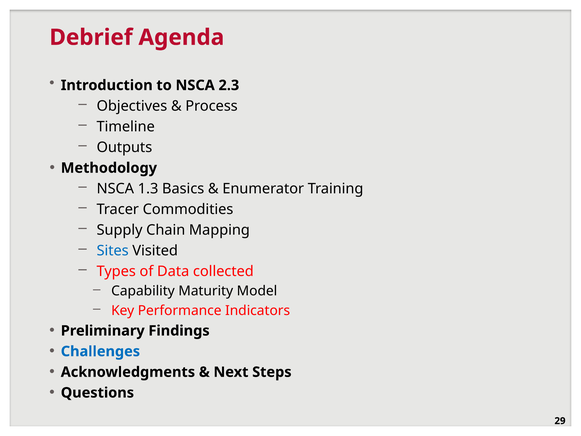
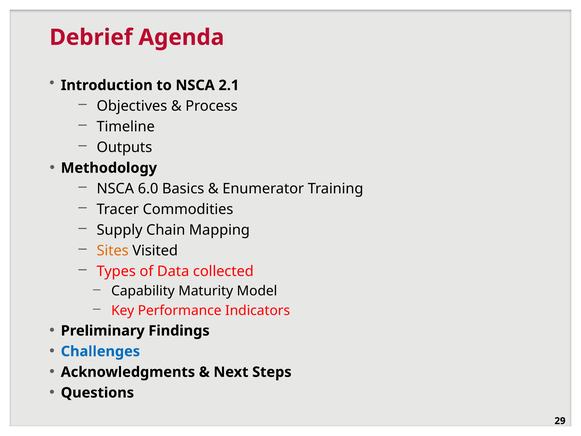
2.3: 2.3 -> 2.1
1.3: 1.3 -> 6.0
Sites colour: blue -> orange
